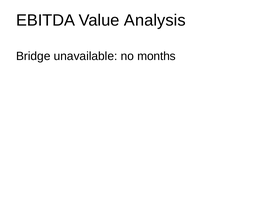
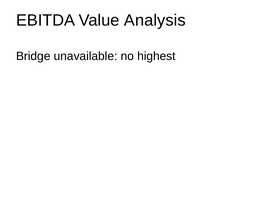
months: months -> highest
